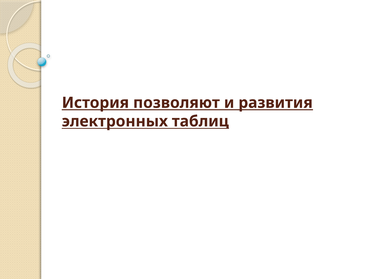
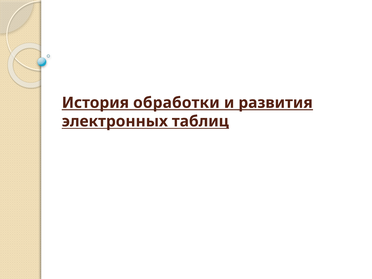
позволяют: позволяют -> обработки
